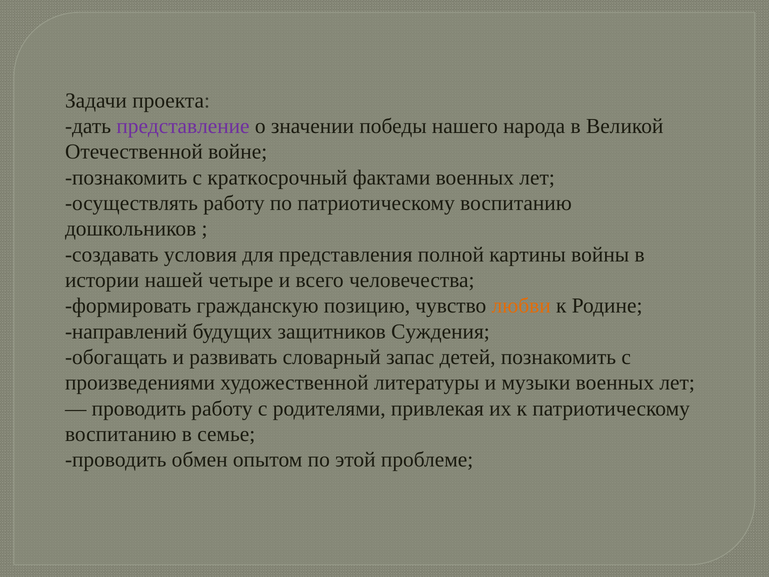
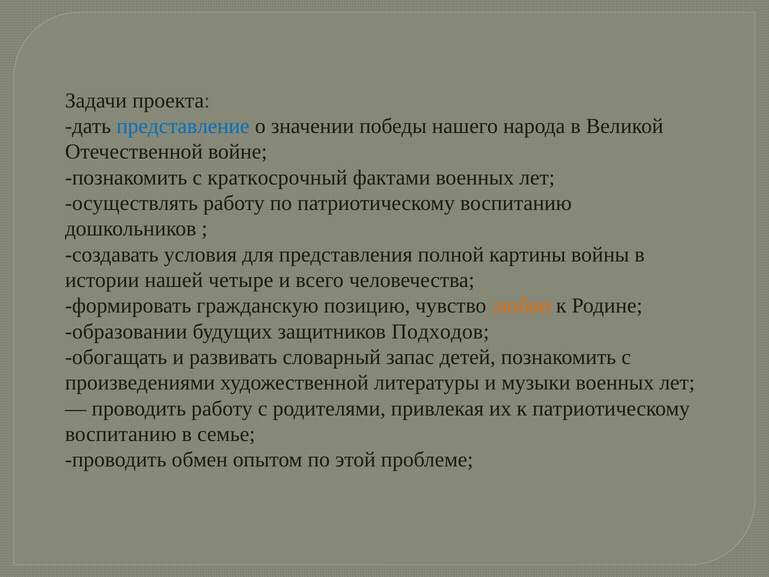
представление colour: purple -> blue
направлений: направлений -> образовании
Суждения: Суждения -> Подходов
